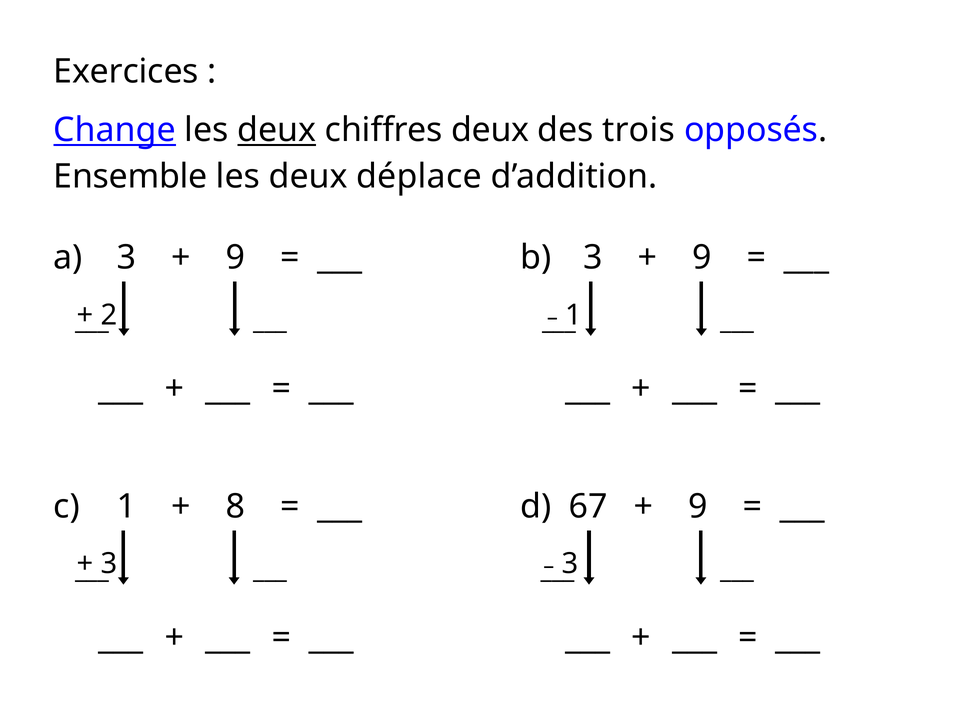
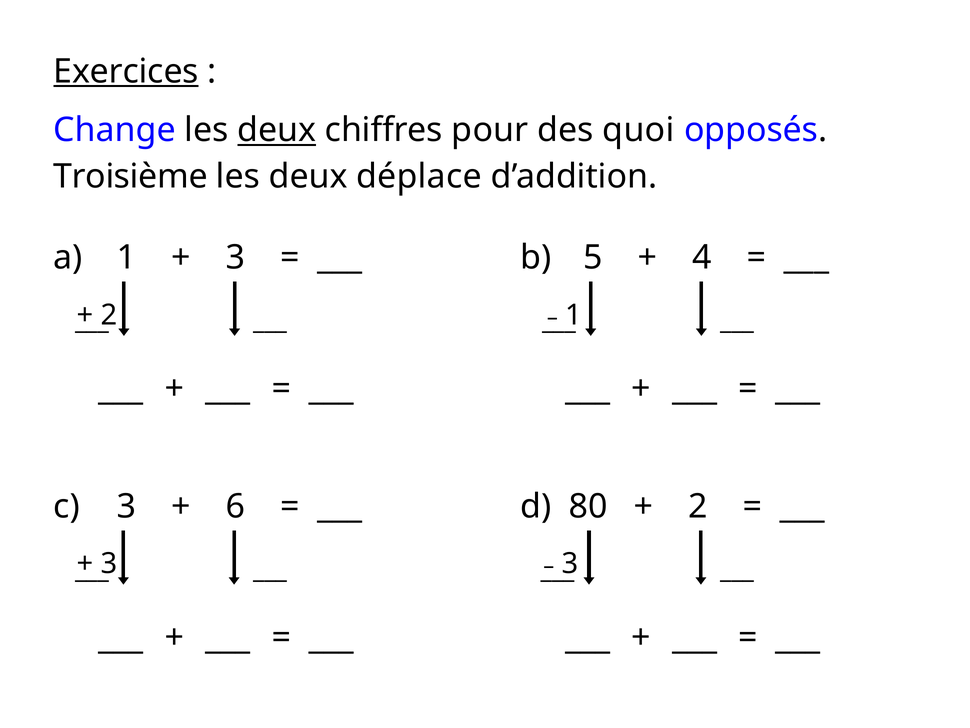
Exercices underline: none -> present
Change underline: present -> none
chiffres deux: deux -> pour
trois: trois -> quoi
Ensemble: Ensemble -> Troisième
a 3: 3 -> 1
9 at (235, 257): 9 -> 3
b 3: 3 -> 5
9 at (702, 257): 9 -> 4
c 1: 1 -> 3
8: 8 -> 6
67: 67 -> 80
9 at (698, 506): 9 -> 2
